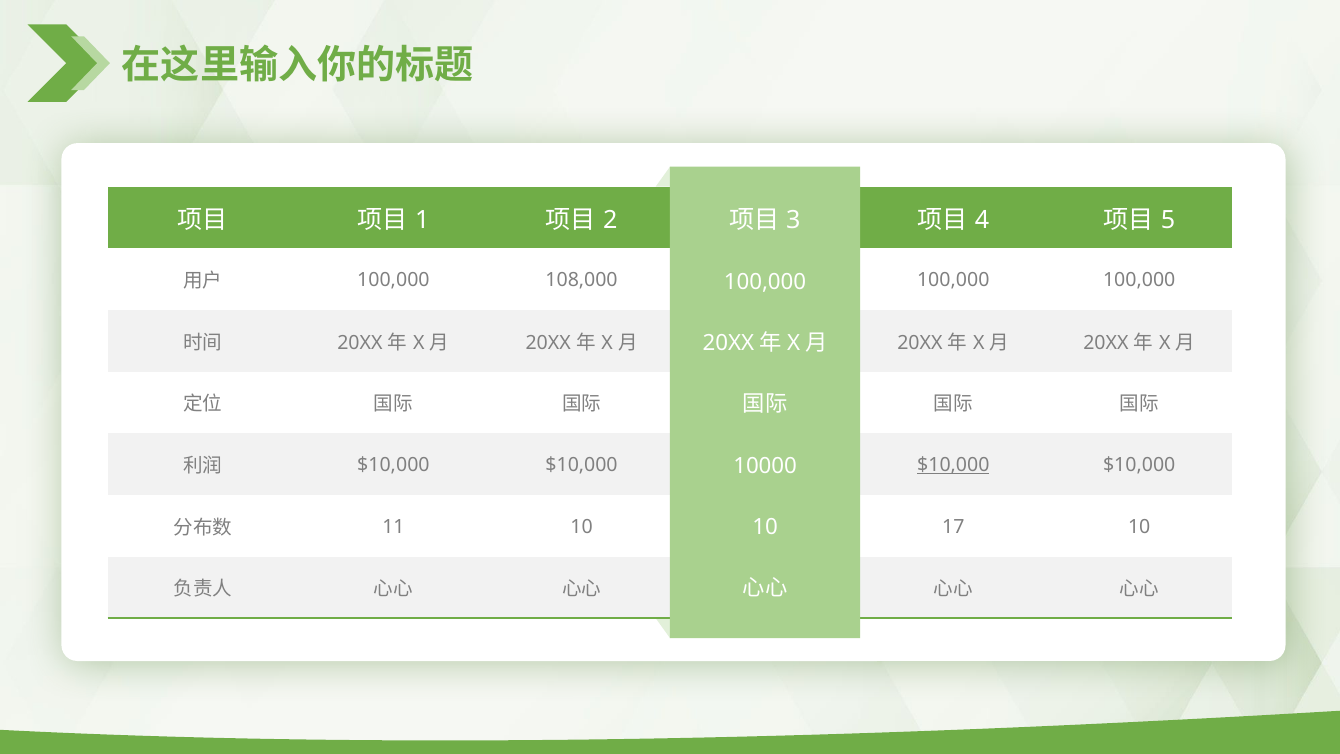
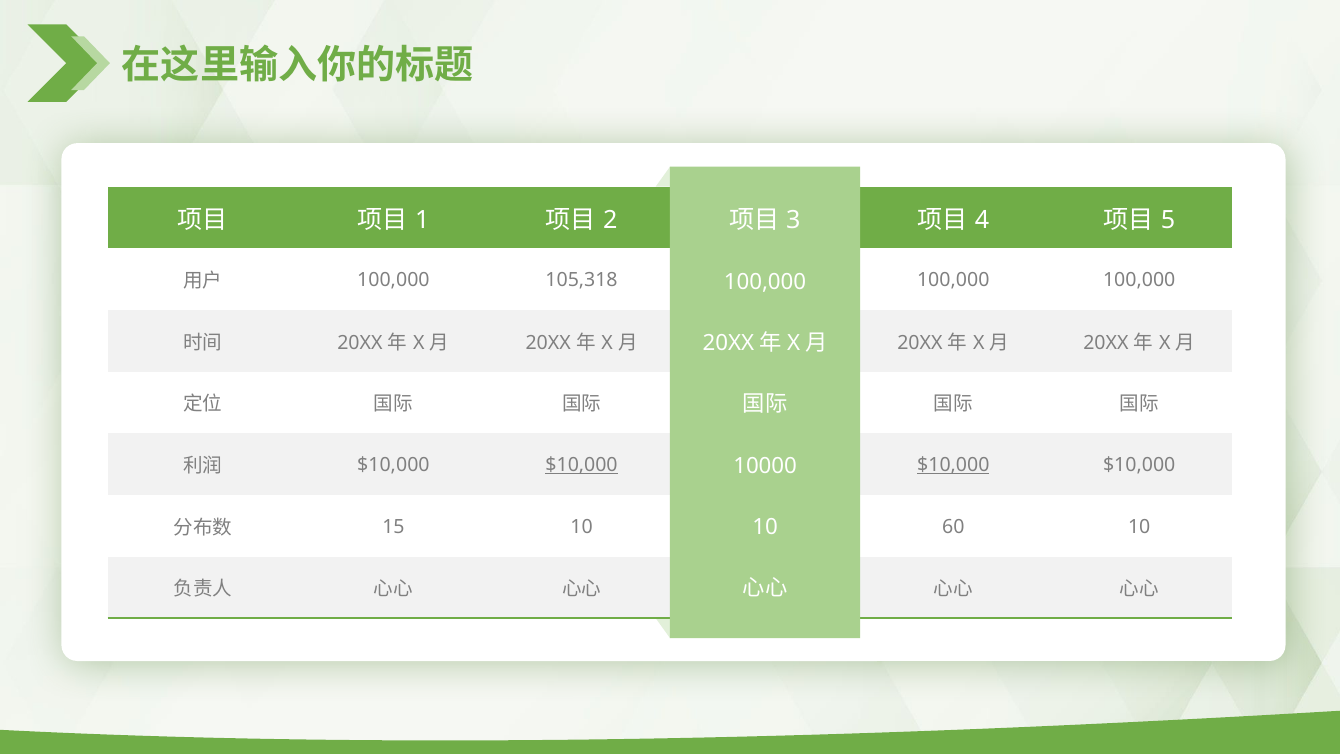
108,000: 108,000 -> 105,318
$10,000 at (582, 465) underline: none -> present
11: 11 -> 15
17: 17 -> 60
